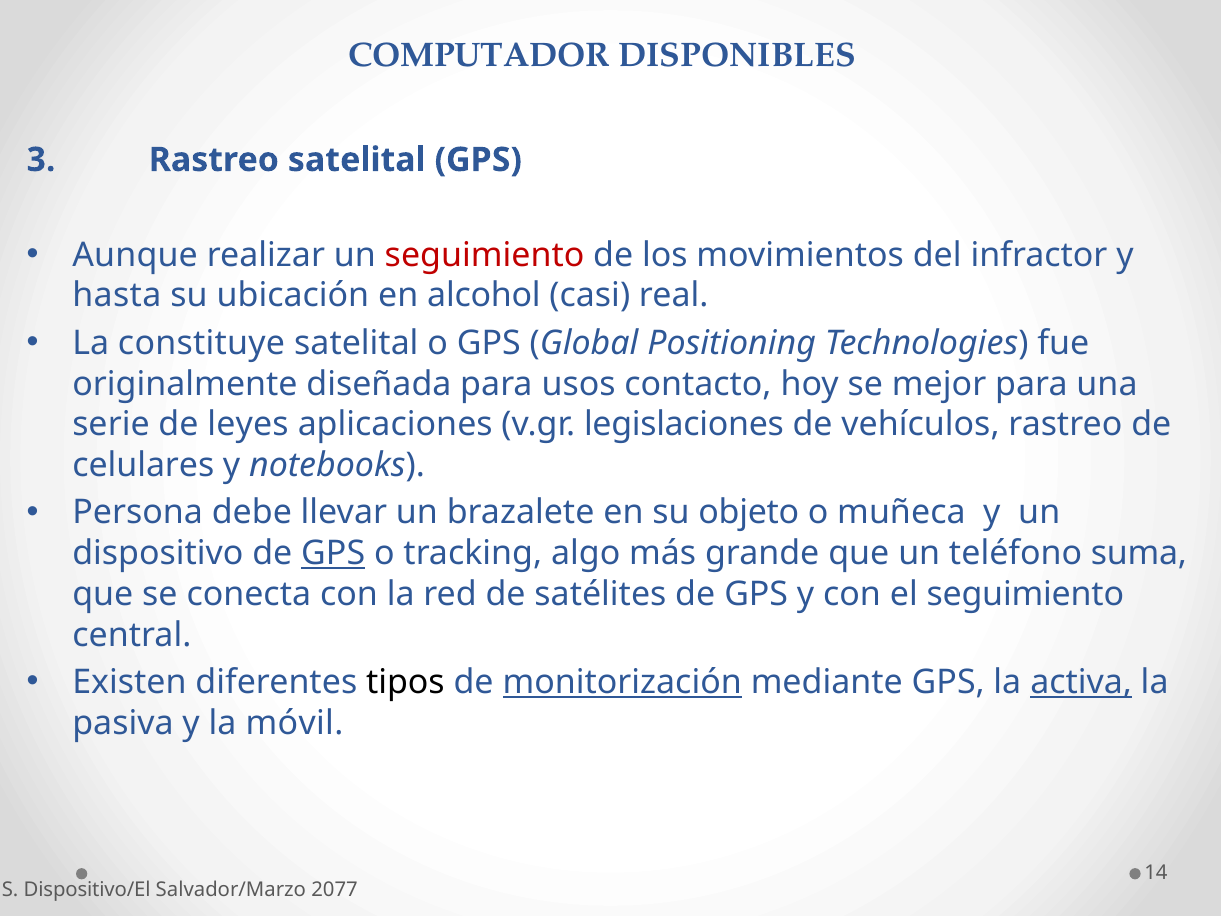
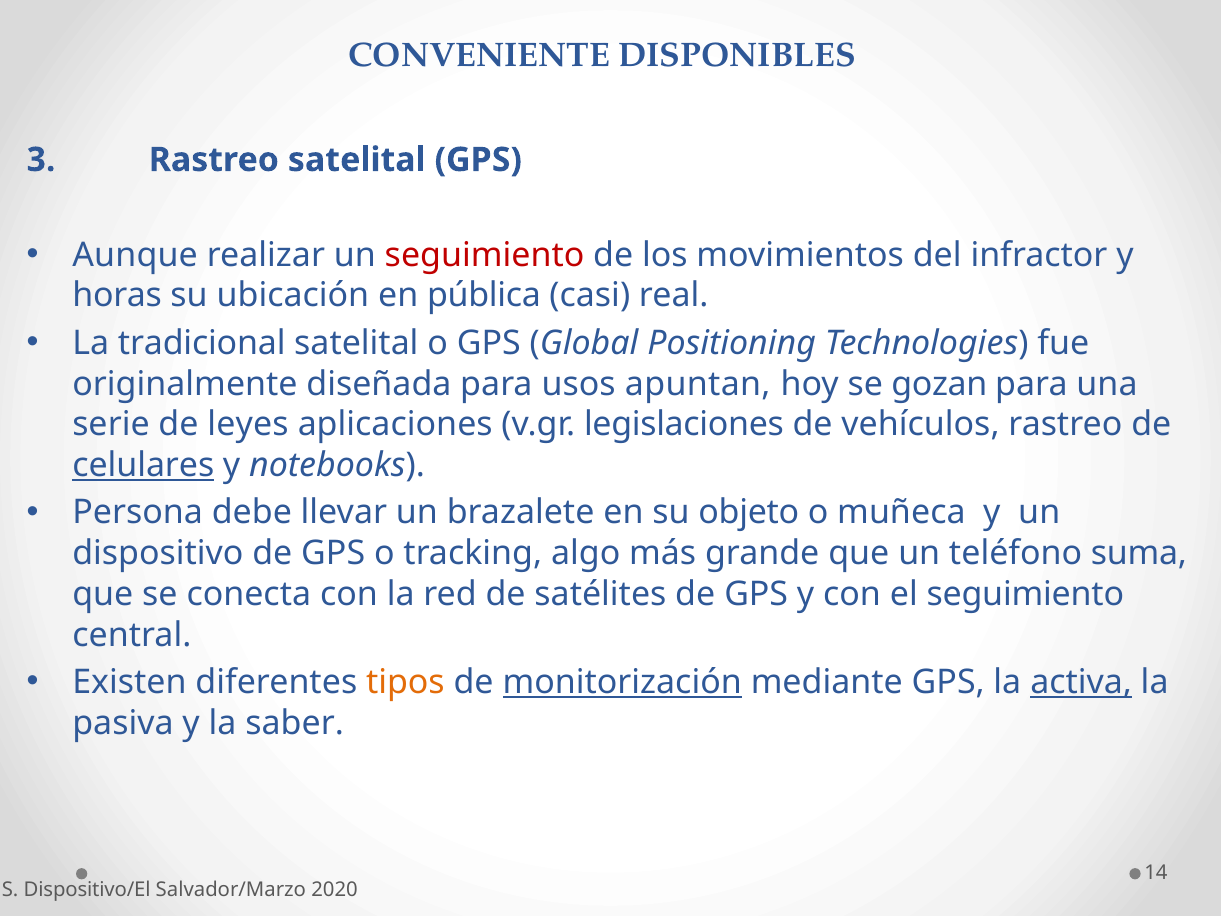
COMPUTADOR: COMPUTADOR -> CONVENIENTE
hasta: hasta -> horas
alcohol: alcohol -> pública
constituye: constituye -> tradicional
contacto: contacto -> apuntan
mejor: mejor -> gozan
celulares underline: none -> present
GPS at (333, 553) underline: present -> none
tipos colour: black -> orange
móvil: móvil -> saber
2077: 2077 -> 2020
